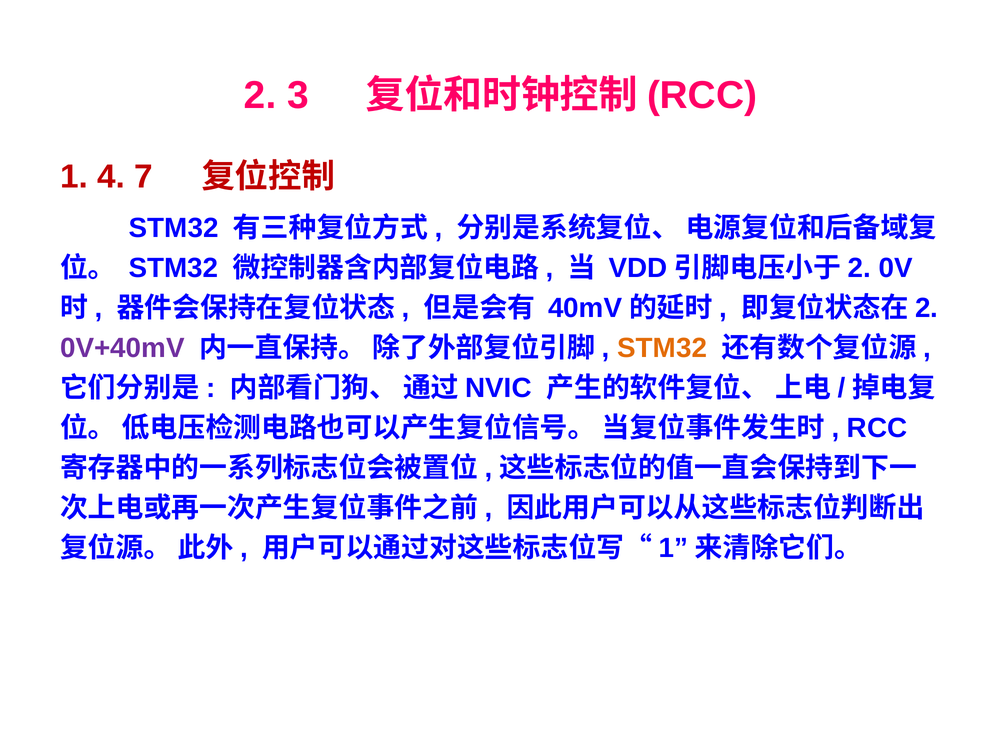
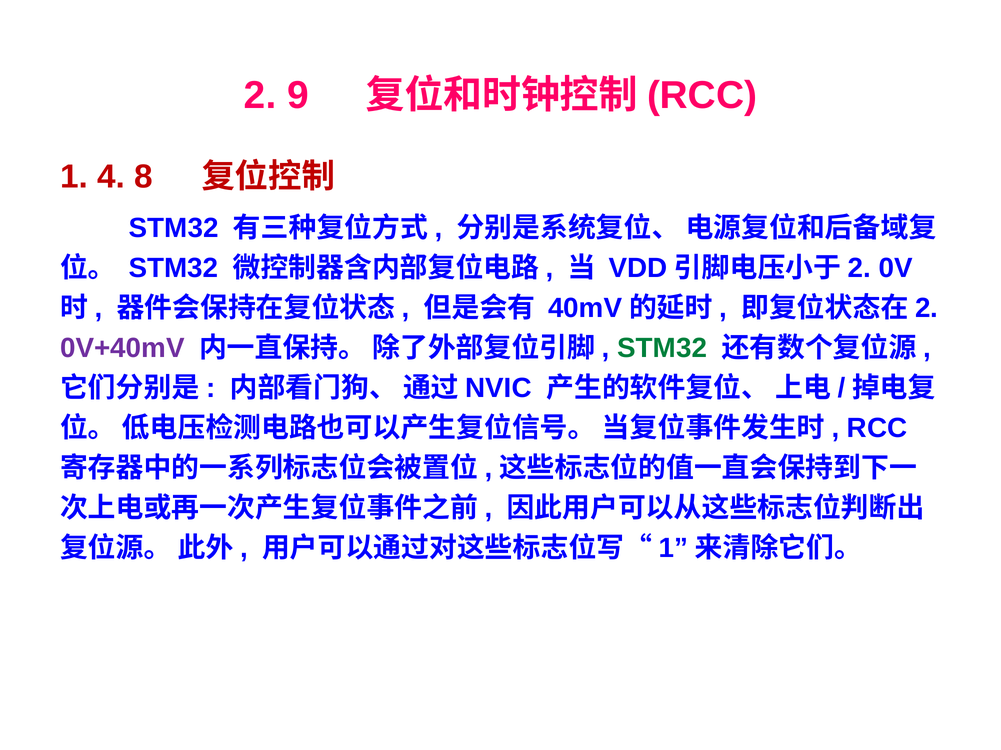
3: 3 -> 9
7: 7 -> 8
STM32 at (662, 349) colour: orange -> green
